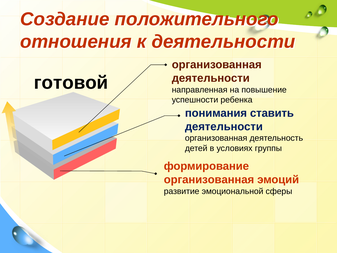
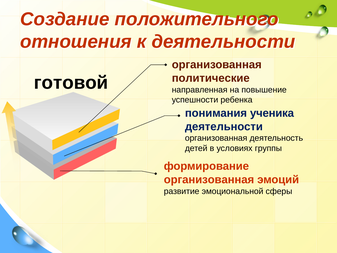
деятельности at (211, 78): деятельности -> политические
ставить: ставить -> ученика
